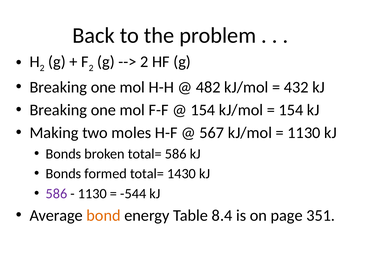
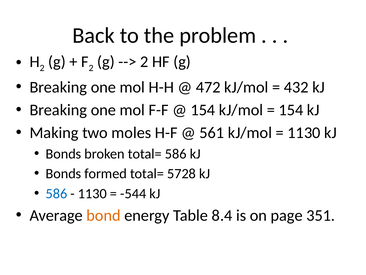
482: 482 -> 472
567: 567 -> 561
1430: 1430 -> 5728
586 at (56, 193) colour: purple -> blue
